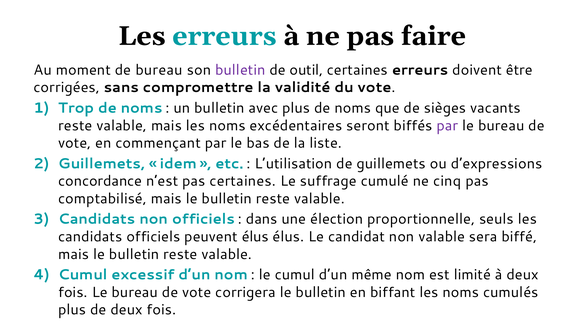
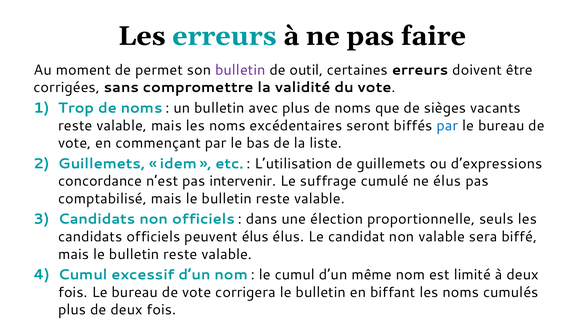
de bureau: bureau -> permet
par at (447, 125) colour: purple -> blue
pas certaines: certaines -> intervenir
ne cinq: cinq -> élus
